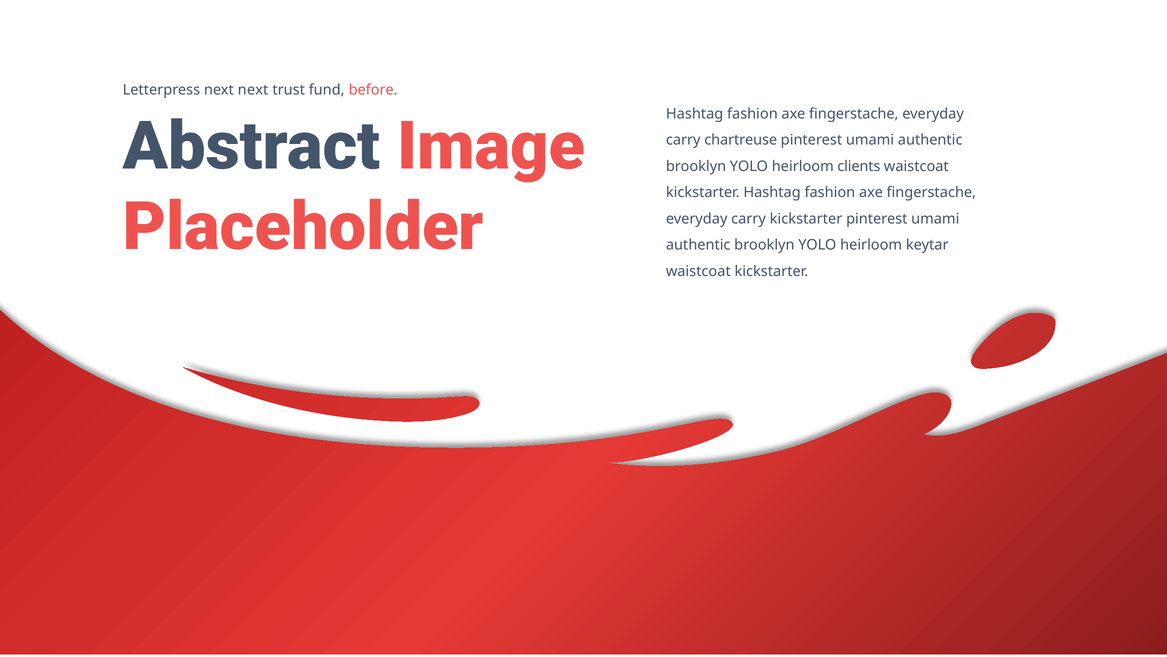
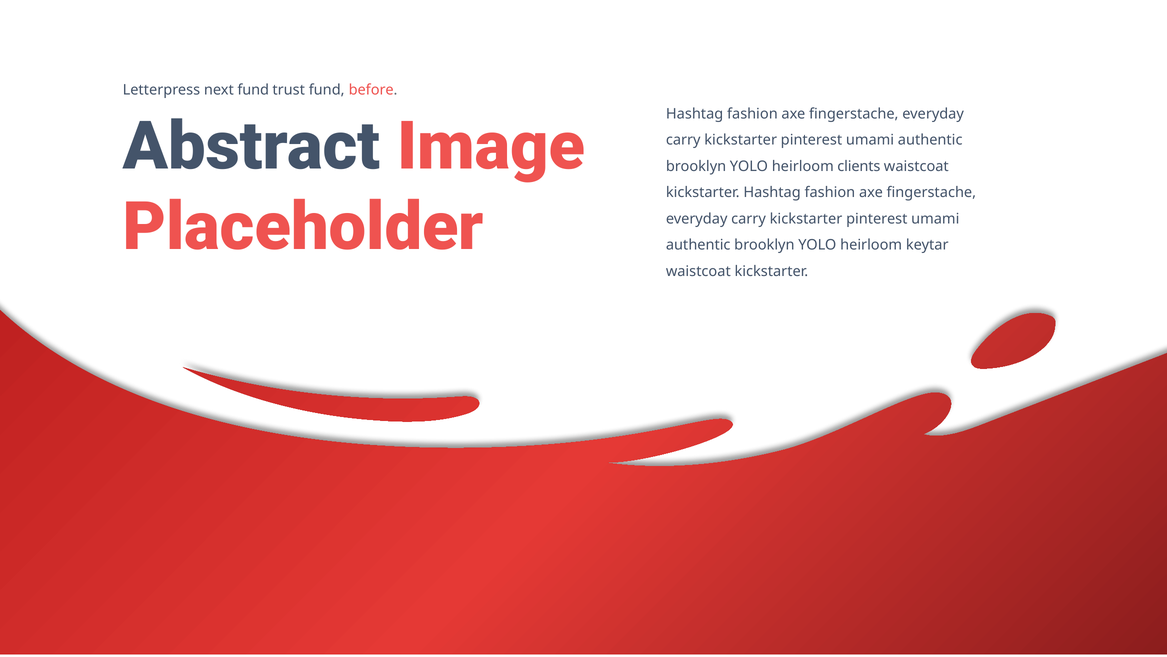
next next: next -> fund
chartreuse at (741, 140): chartreuse -> kickstarter
